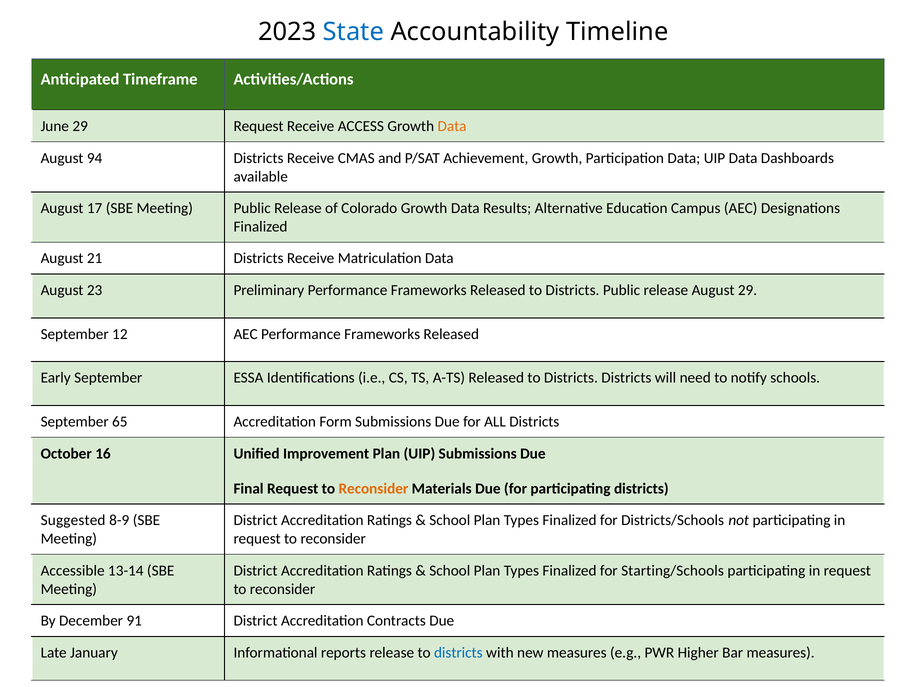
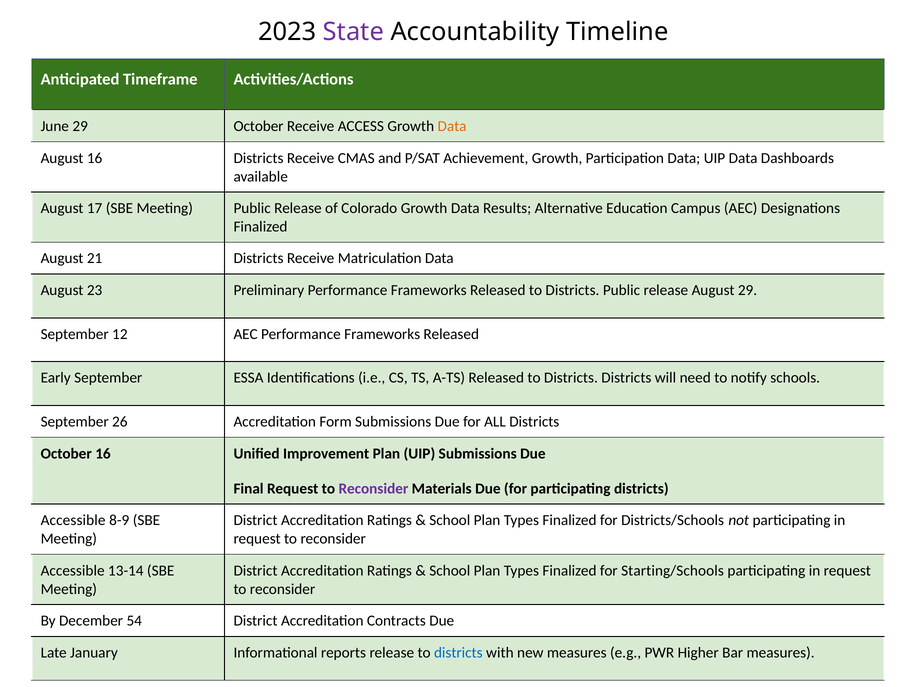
State colour: blue -> purple
29 Request: Request -> October
August 94: 94 -> 16
65: 65 -> 26
Reconsider at (373, 489) colour: orange -> purple
Suggested at (73, 520): Suggested -> Accessible
91: 91 -> 54
